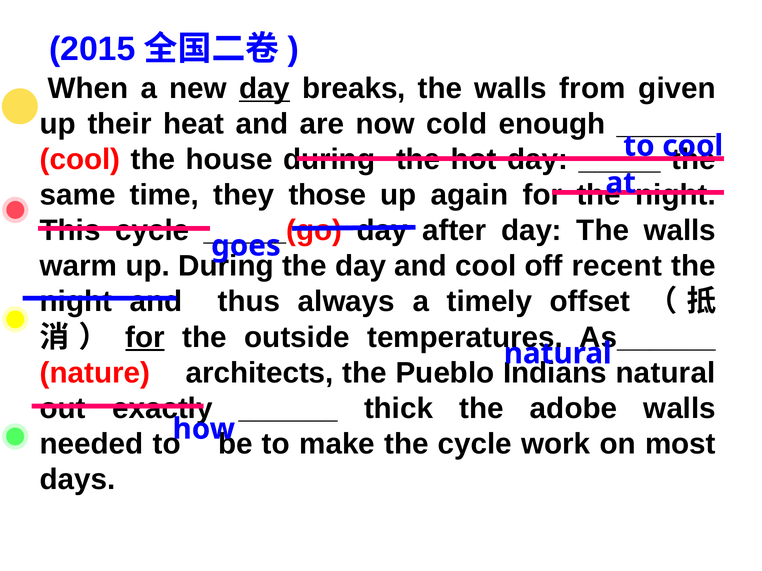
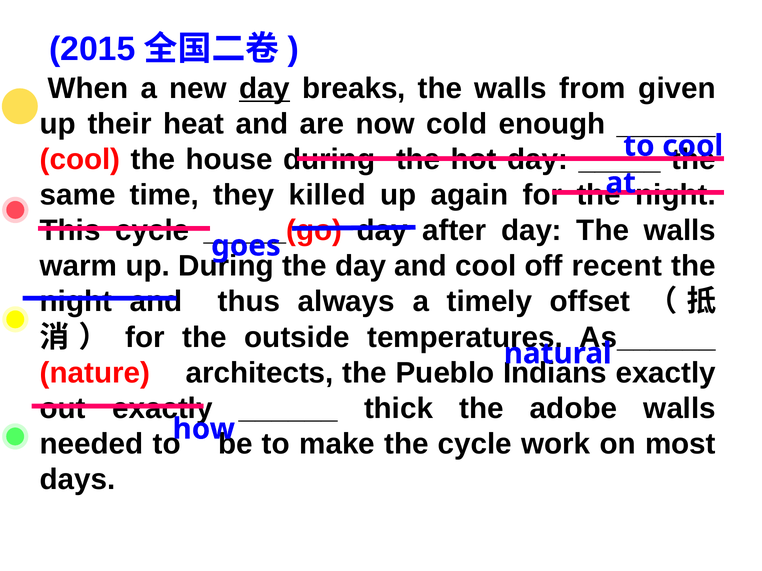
those: those -> killed
for at (145, 338) underline: present -> none
natural at (666, 373): natural -> exactly
